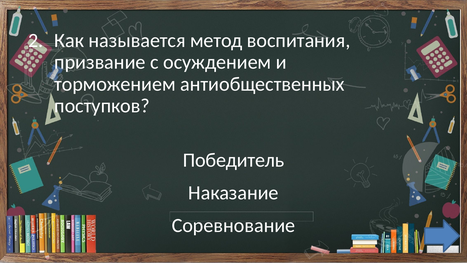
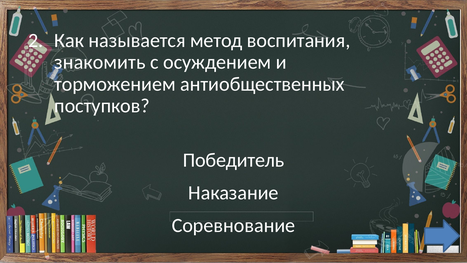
призвание: призвание -> знакомить
